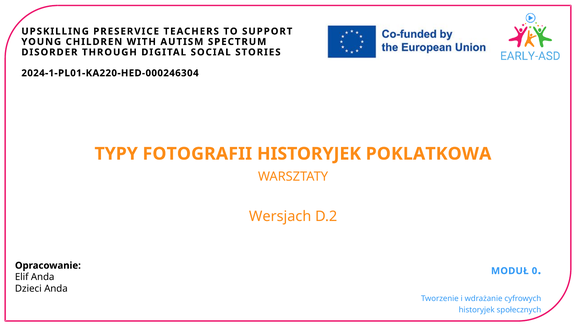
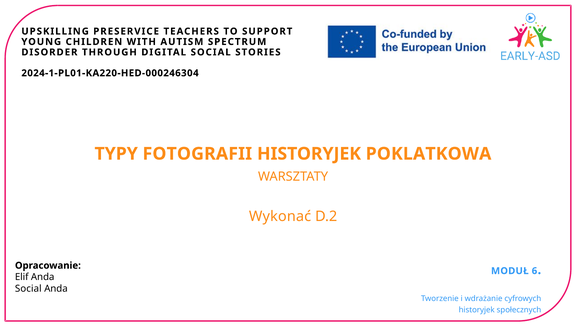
Wersjach: Wersjach -> Wykonać
0: 0 -> 6
Dzieci at (28, 288): Dzieci -> Social
